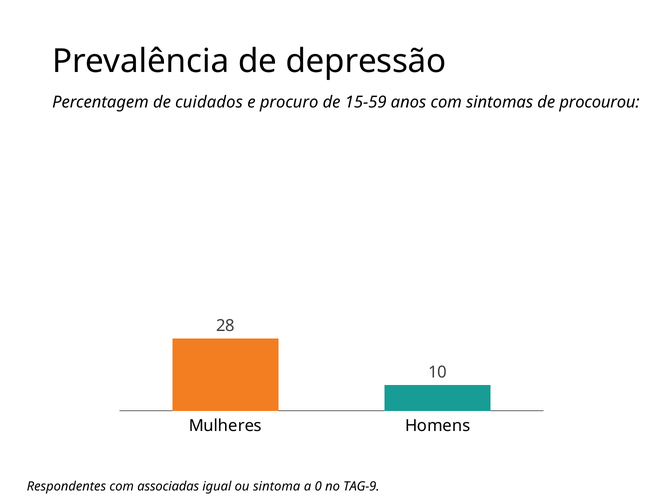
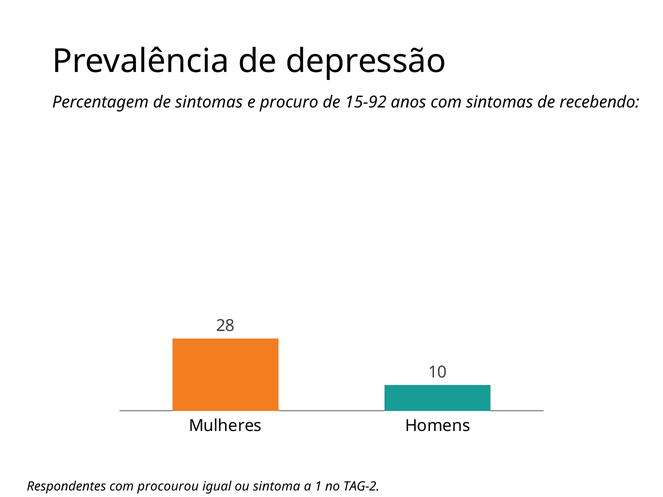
de cuidados: cuidados -> sintomas
15-59: 15-59 -> 15-92
procourou: procourou -> recebendo
associadas: associadas -> procourou
0: 0 -> 1
TAG-9: TAG-9 -> TAG-2
